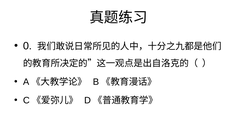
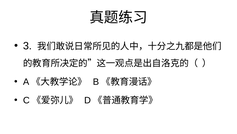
0: 0 -> 3
